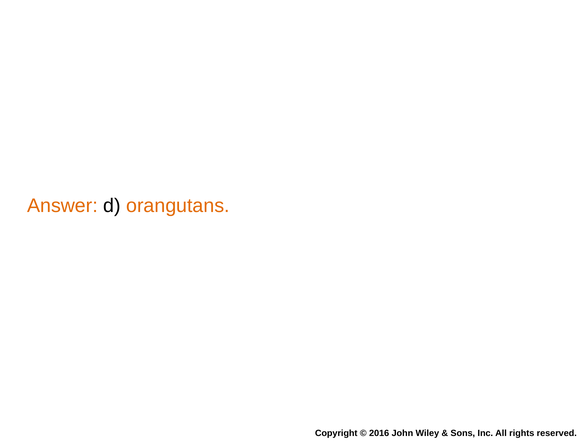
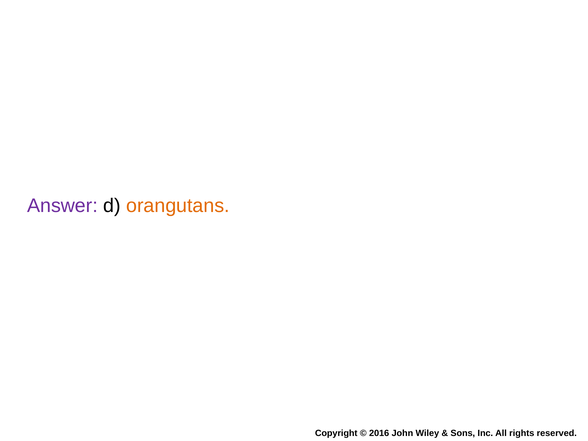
Answer colour: orange -> purple
